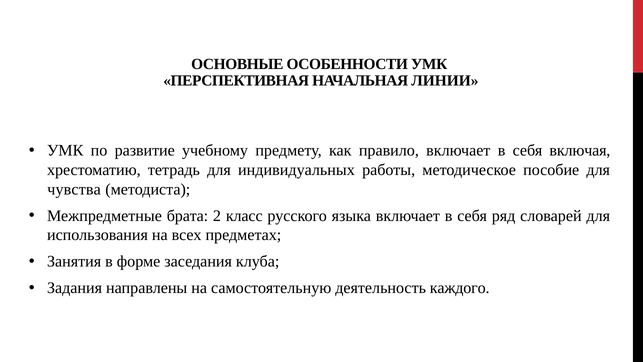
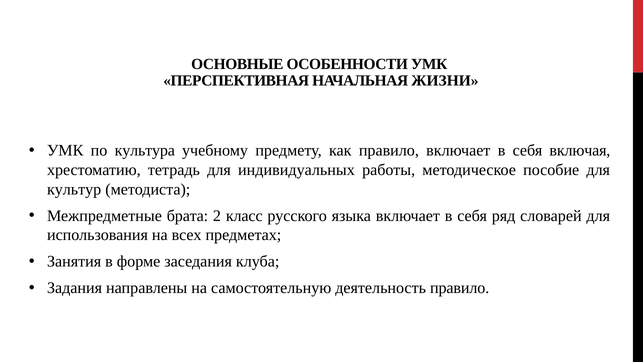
ЛИНИИ: ЛИНИИ -> ЖИЗНИ
развитие: развитие -> культура
чувства: чувства -> культур
деятельность каждого: каждого -> правило
